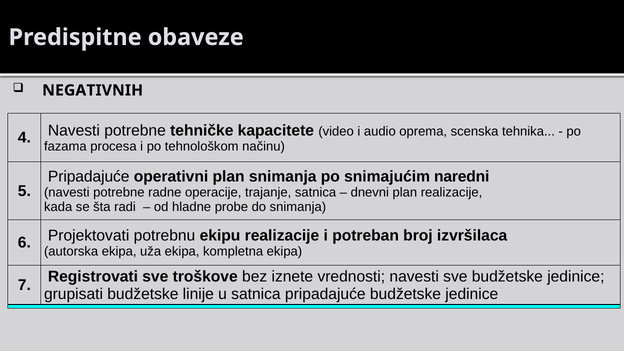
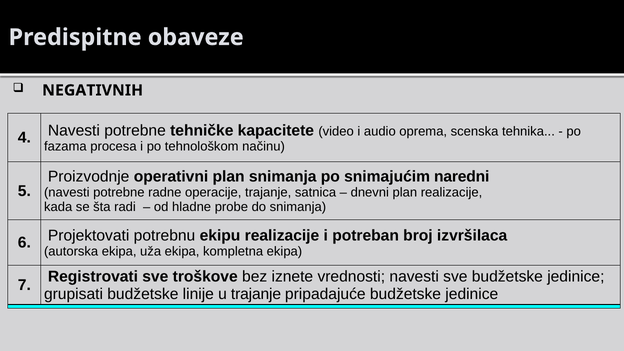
Pripadajuće at (89, 177): Pripadajuće -> Proizvodnje
u satnica: satnica -> trajanje
